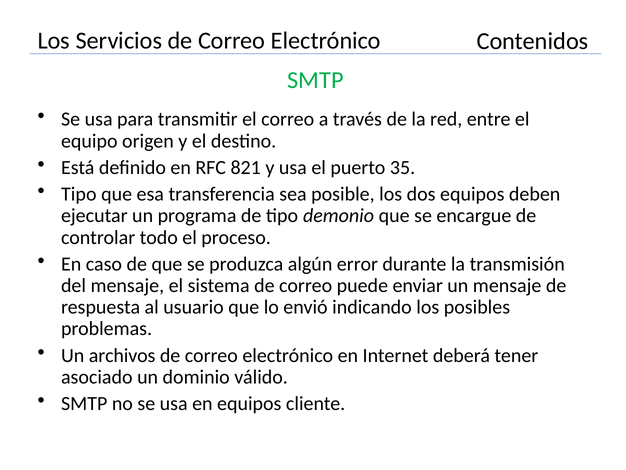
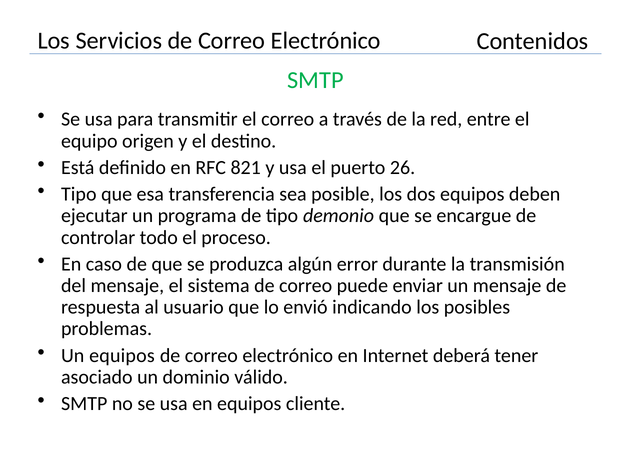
35: 35 -> 26
Un archivos: archivos -> equipos
